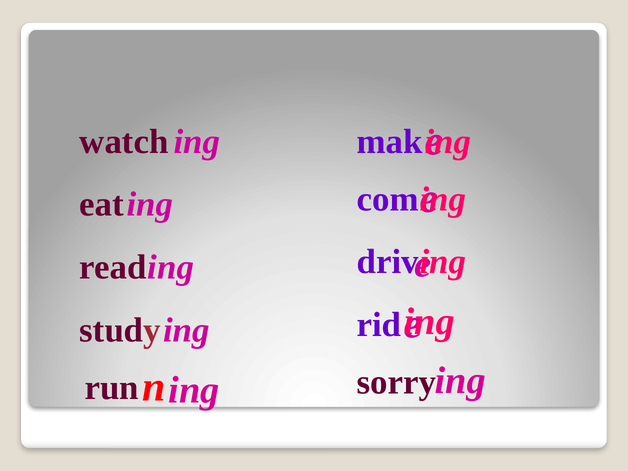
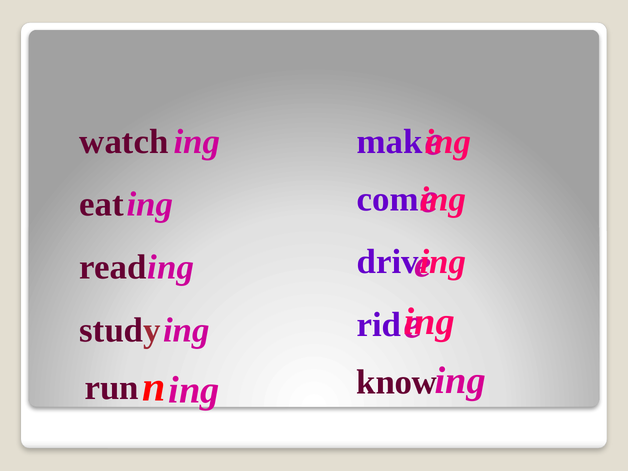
sorry: sorry -> know
